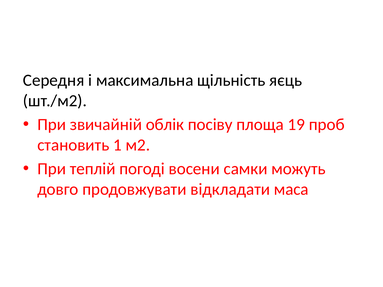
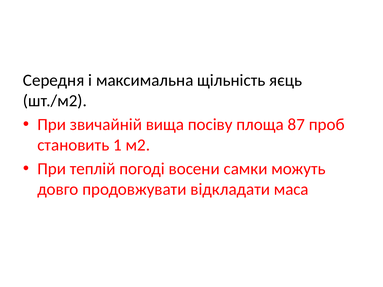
облік: облік -> вища
19: 19 -> 87
